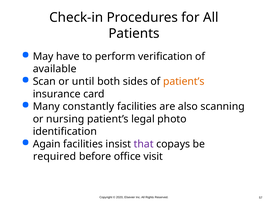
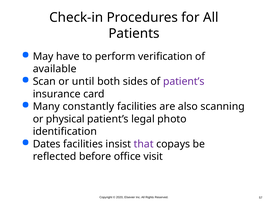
patient’s at (184, 81) colour: orange -> purple
nursing: nursing -> physical
Again: Again -> Dates
required: required -> reflected
